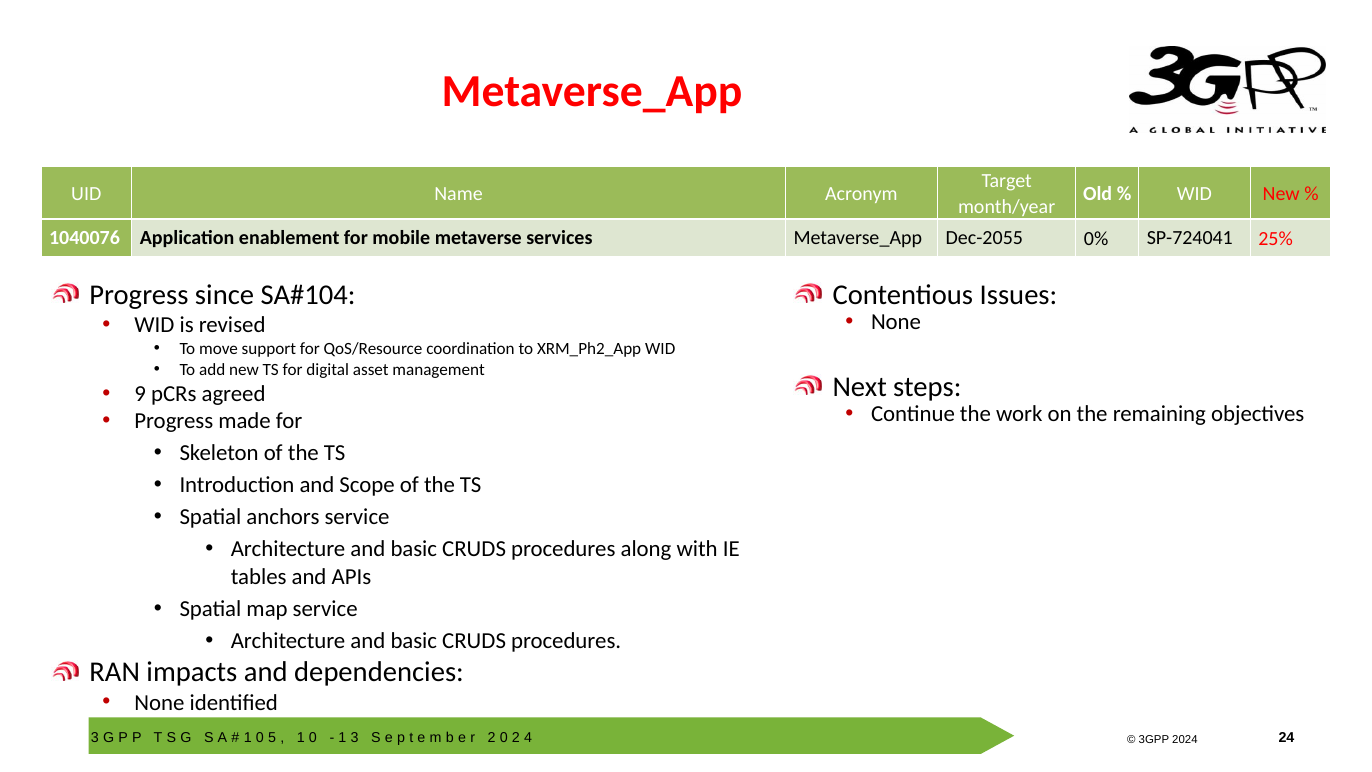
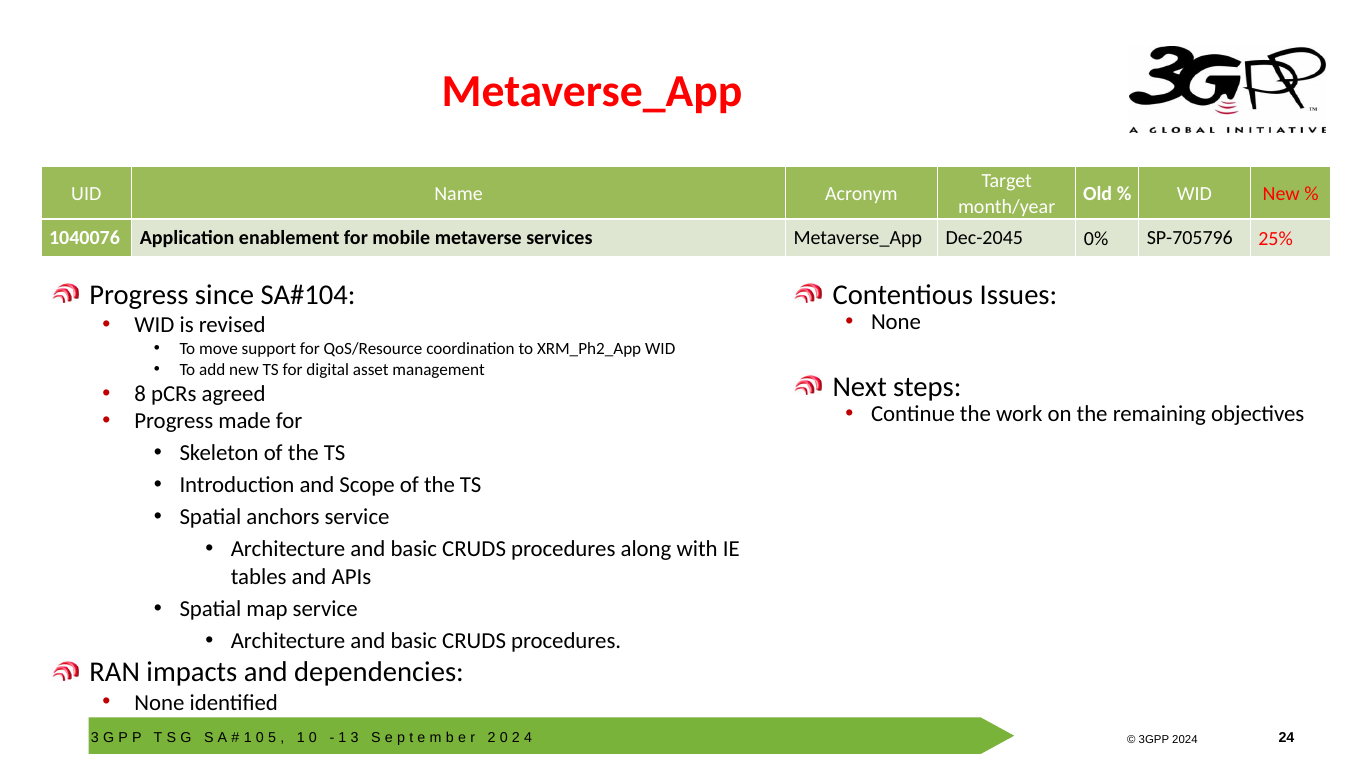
Dec-2055: Dec-2055 -> Dec-2045
SP-724041: SP-724041 -> SP-705796
9: 9 -> 8
